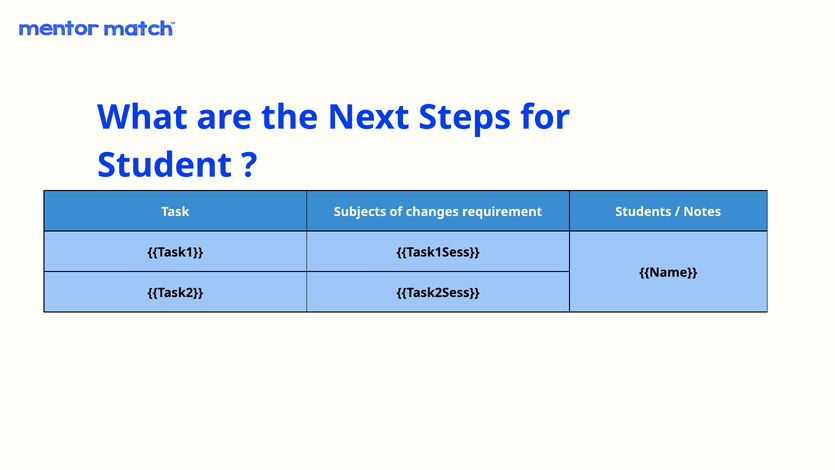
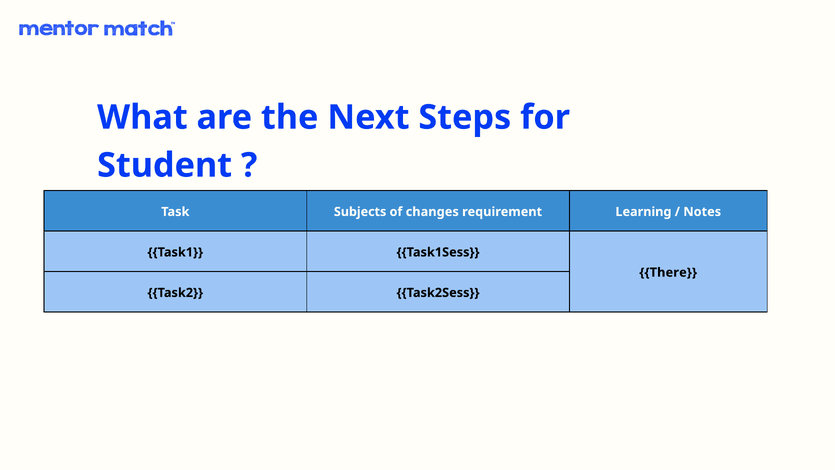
Students: Students -> Learning
Name: Name -> There
